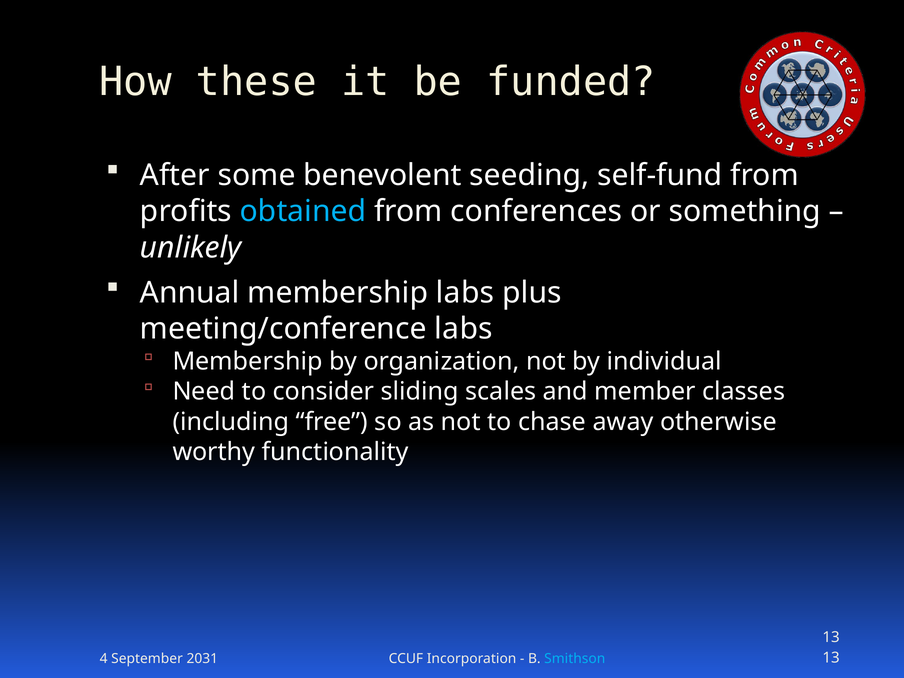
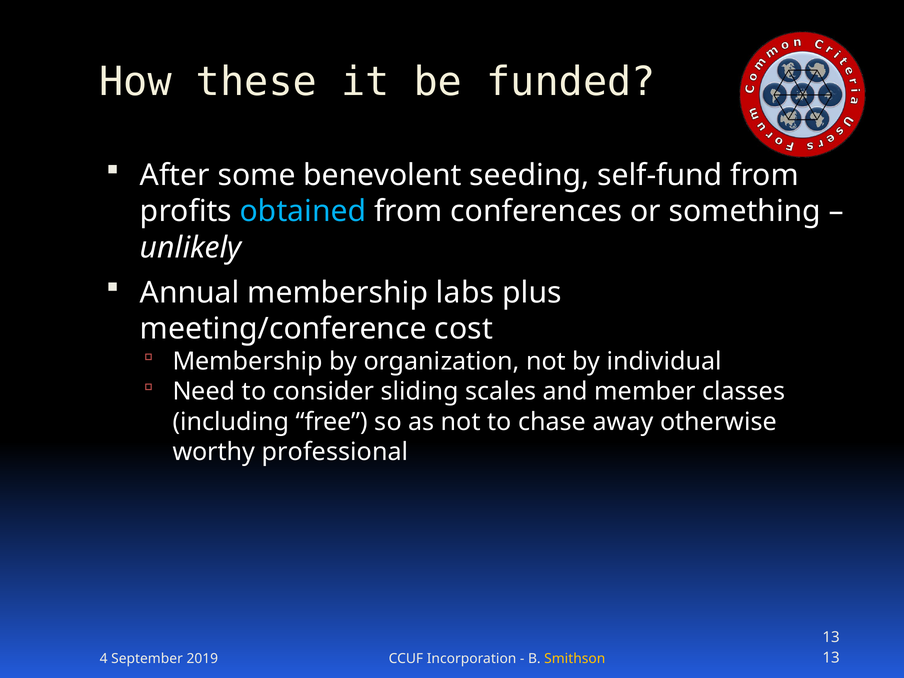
meeting/conference labs: labs -> cost
functionality: functionality -> professional
2031: 2031 -> 2019
Smithson colour: light blue -> yellow
